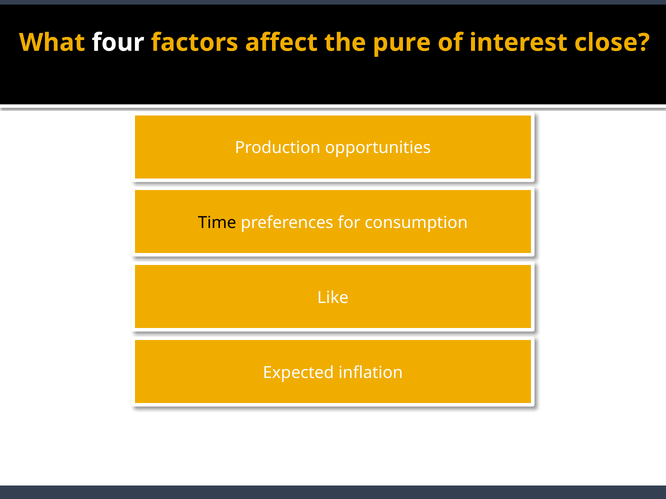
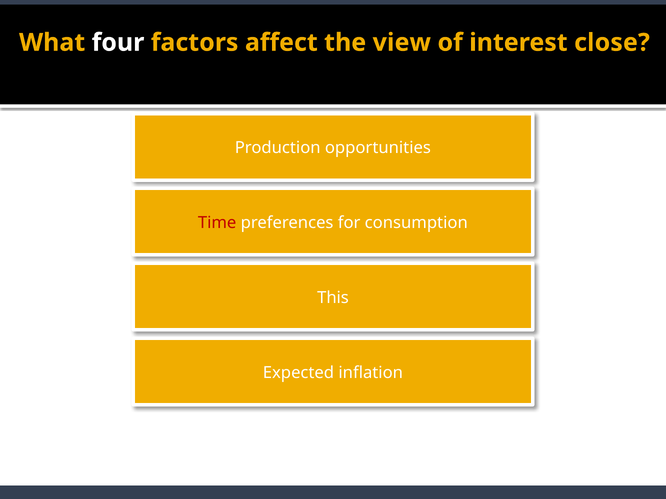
pure: pure -> view
Time colour: black -> red
Like: Like -> This
